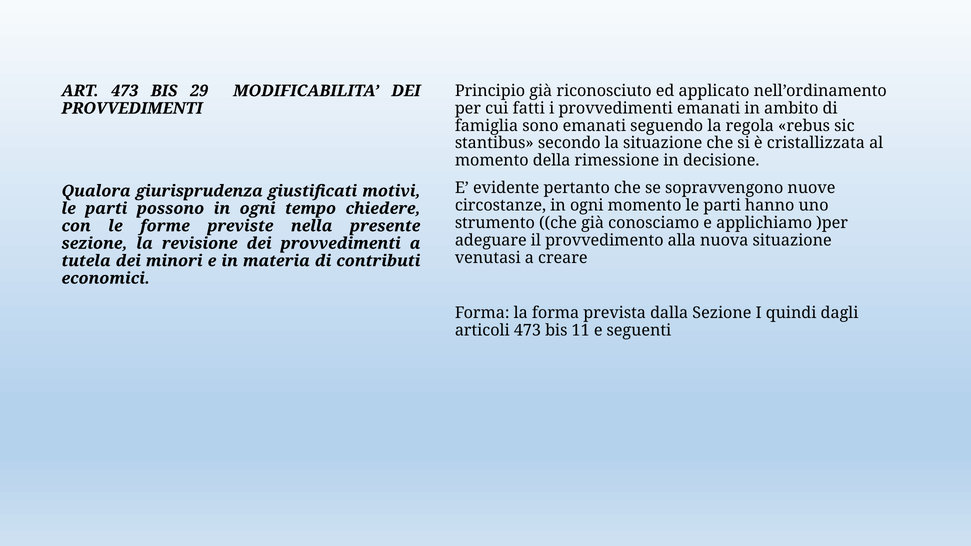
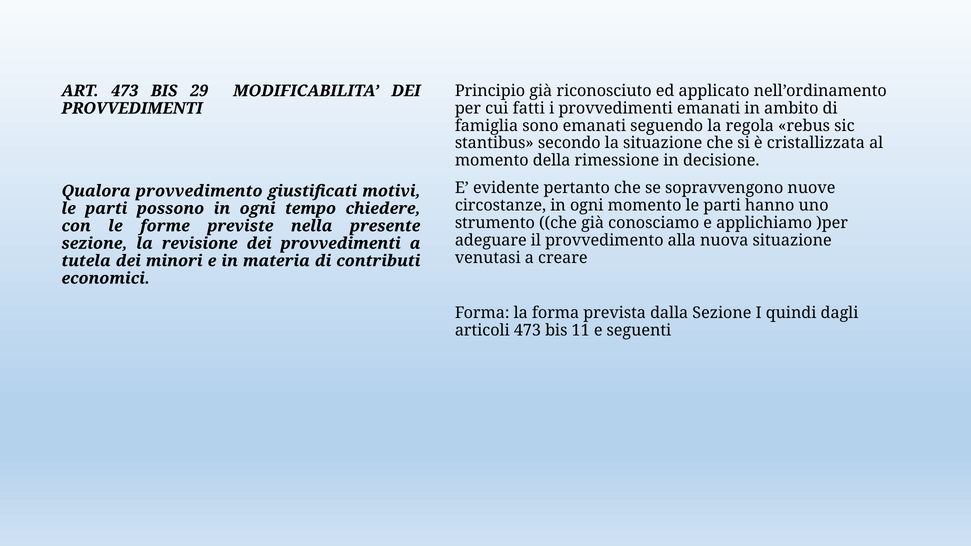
Qualora giurisprudenza: giurisprudenza -> provvedimento
